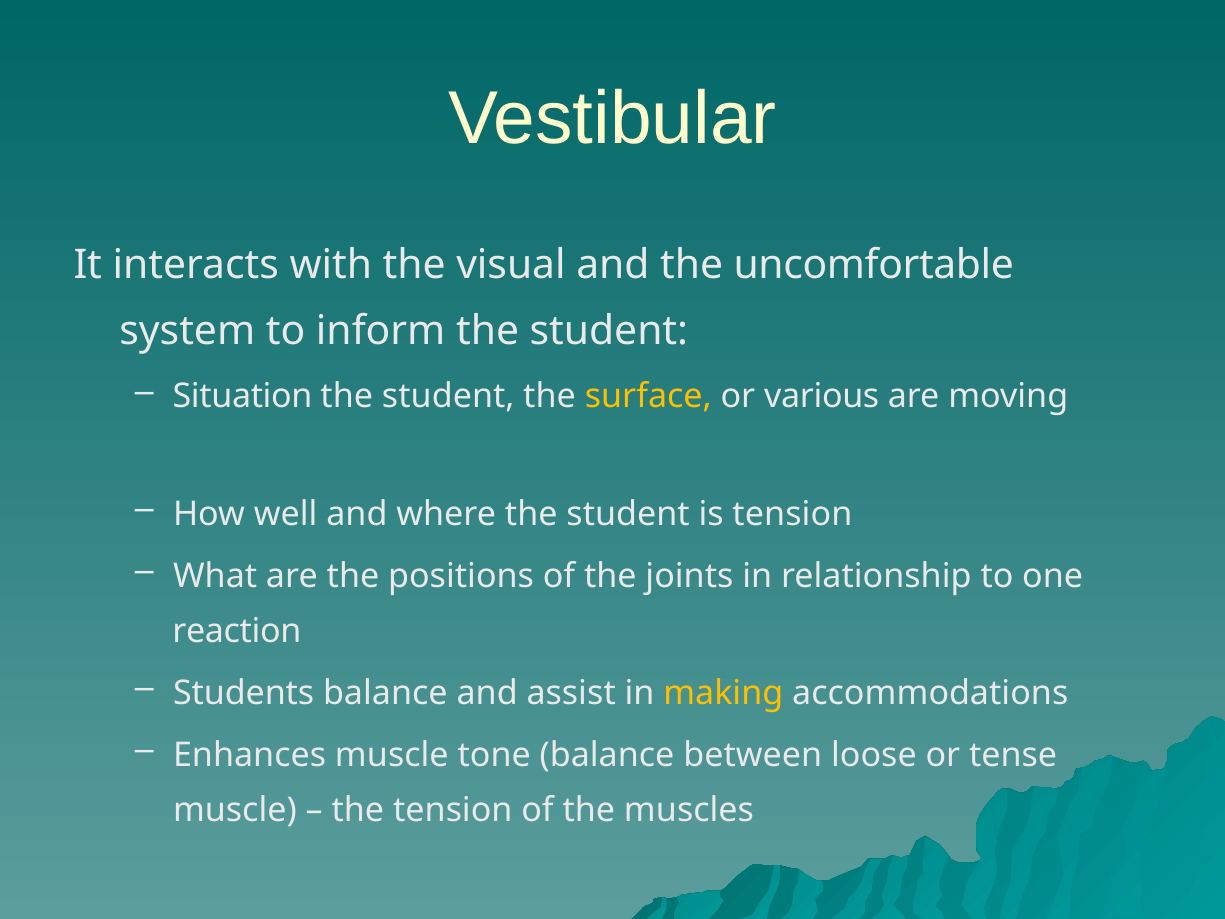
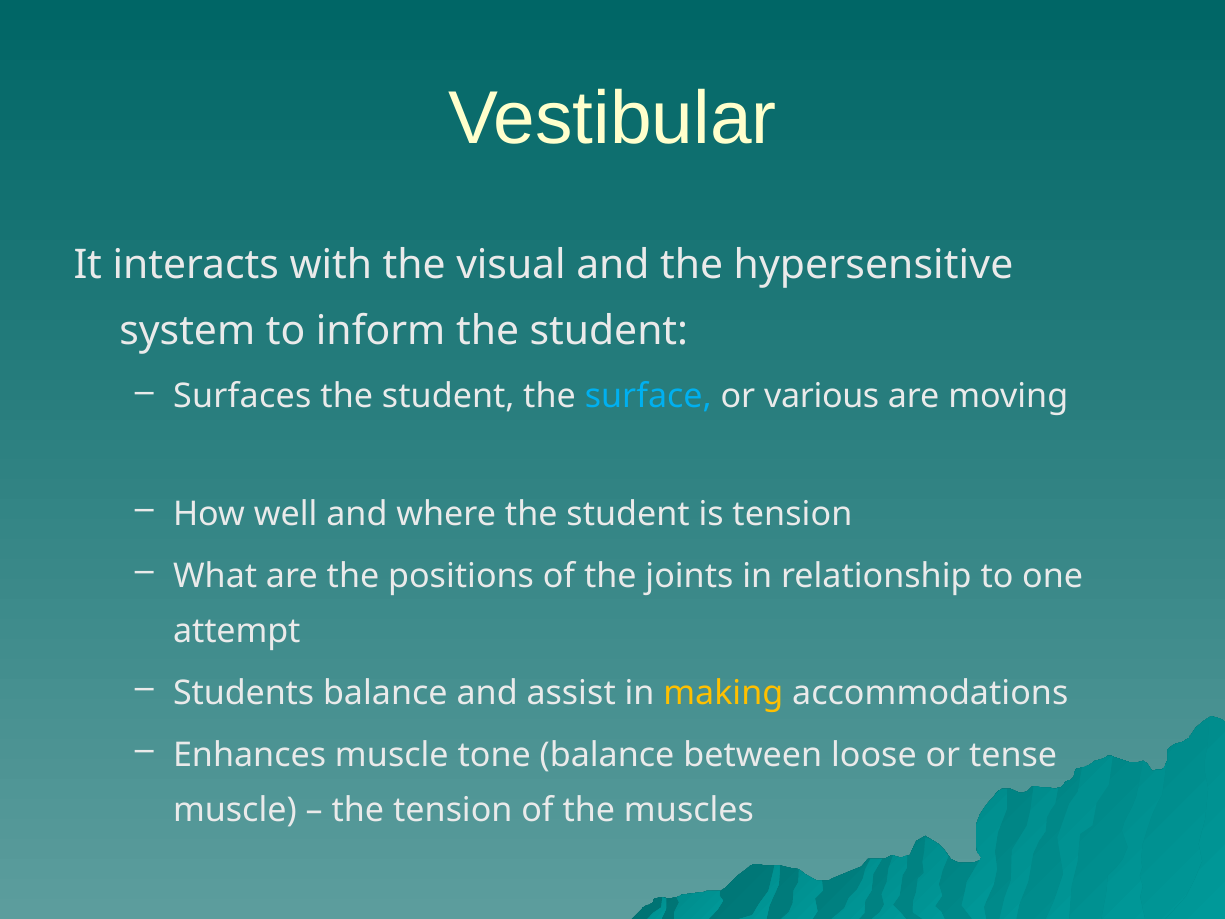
uncomfortable: uncomfortable -> hypersensitive
Situation: Situation -> Surfaces
surface colour: yellow -> light blue
reaction: reaction -> attempt
